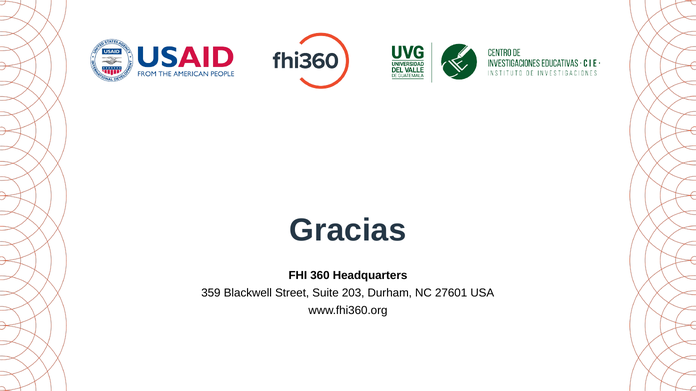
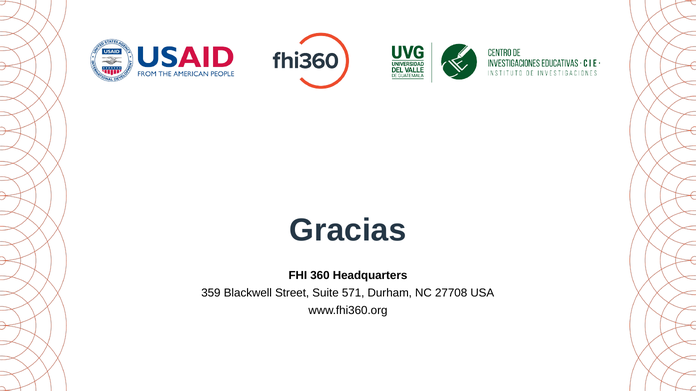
203: 203 -> 571
27601: 27601 -> 27708
